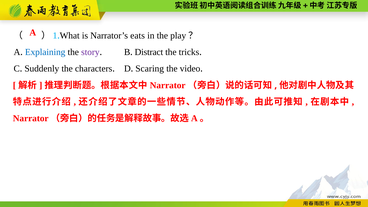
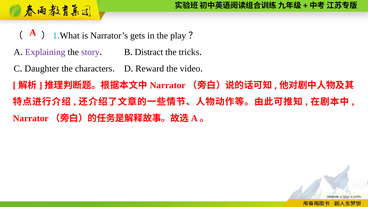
eats: eats -> gets
Explaining colour: blue -> purple
Suddenly: Suddenly -> Daughter
Scaring: Scaring -> Reward
